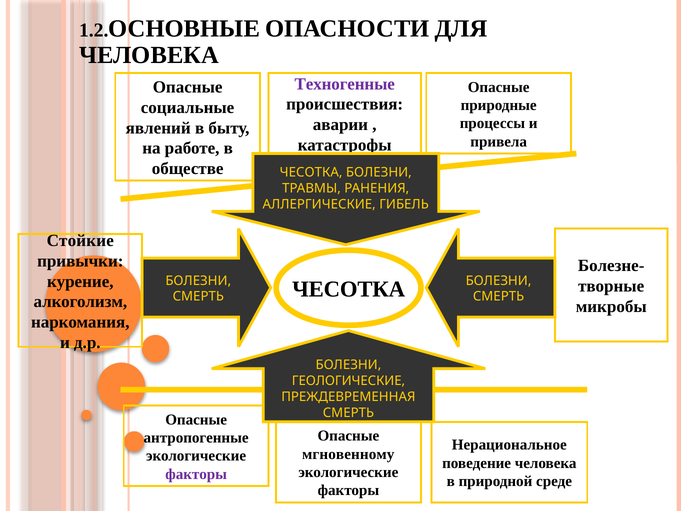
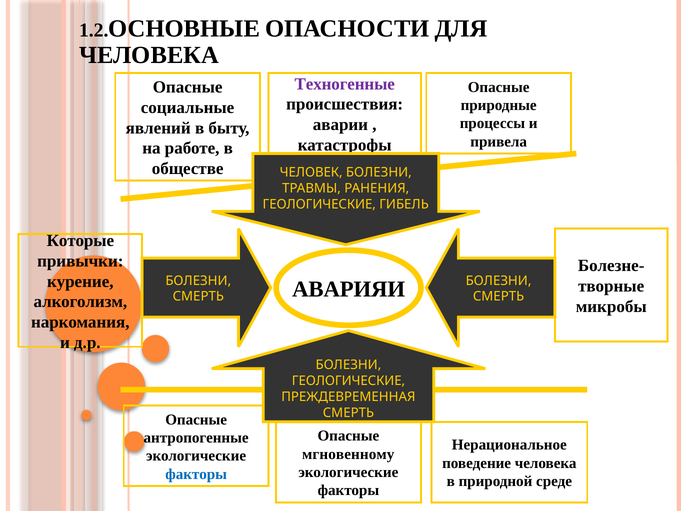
ЧЕСОТКА at (311, 172): ЧЕСОТКА -> ЧЕЛОВЕК
АЛЛЕРГИЧЕСКИЕ at (319, 204): АЛЛЕРГИЧЕСКИЕ -> ГЕОЛОГИЧЕСКИЕ
Стойкие: Стойкие -> Которые
ЧЕСОТКА at (349, 289): ЧЕСОТКА -> АВАРИЯИ
факторы at (196, 474) colour: purple -> blue
